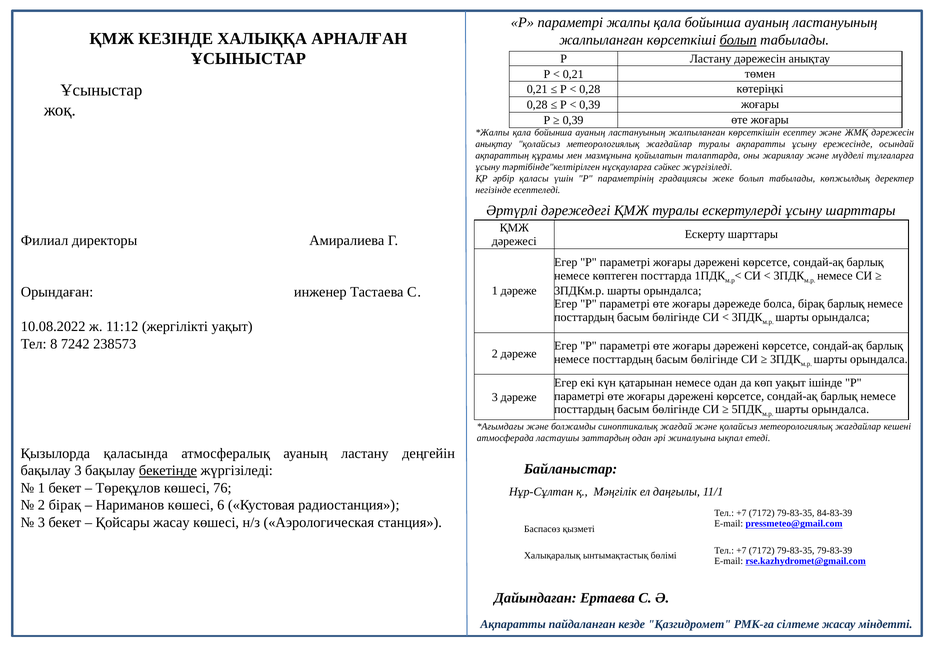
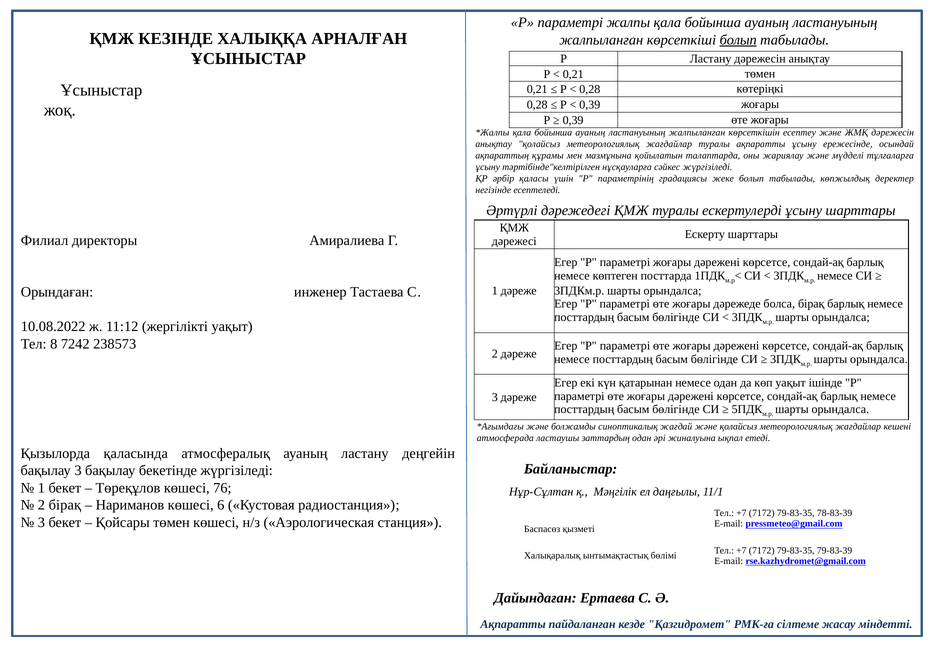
бекетінде underline: present -> none
84-83-39: 84-83-39 -> 78-83-39
Қойсары жасау: жасау -> төмен
